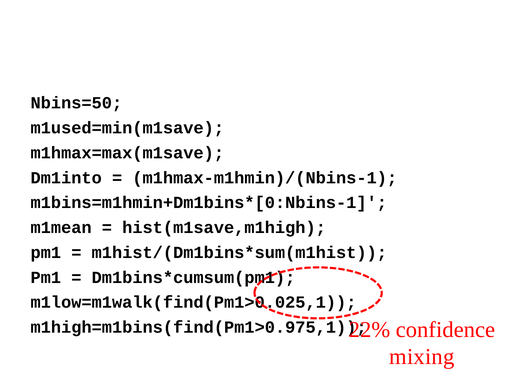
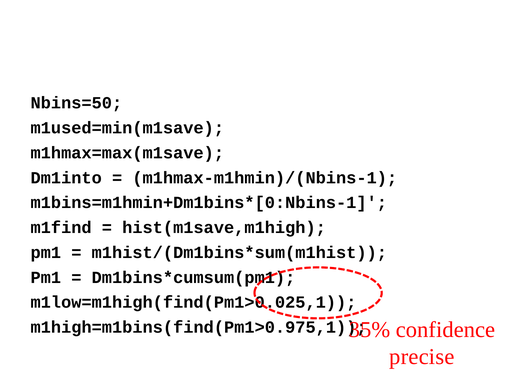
m1mean: m1mean -> m1find
m1low=m1walk(find(Pm1>0.025,1: m1low=m1walk(find(Pm1>0.025,1 -> m1low=m1high(find(Pm1>0.025,1
22%: 22% -> 35%
mixing: mixing -> precise
